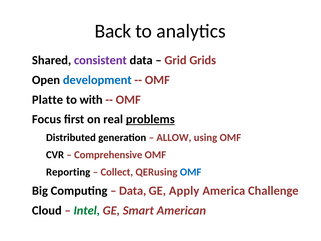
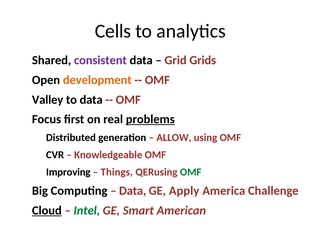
Back: Back -> Cells
development colour: blue -> orange
Platte: Platte -> Valley
to with: with -> data
Comprehensive: Comprehensive -> Knowledgeable
Reporting: Reporting -> Improving
Collect: Collect -> Things
OMF at (191, 172) colour: blue -> green
Cloud underline: none -> present
